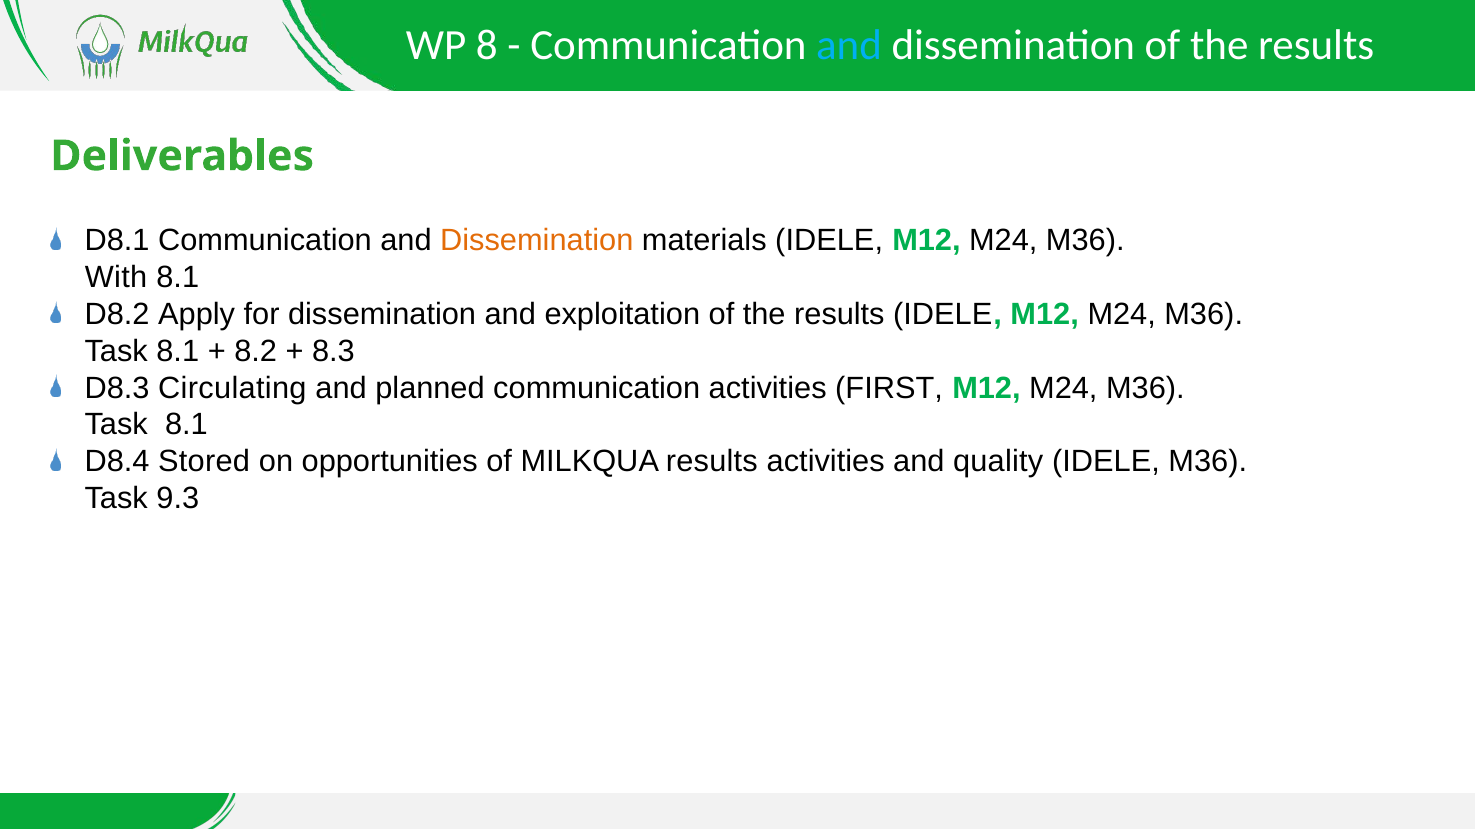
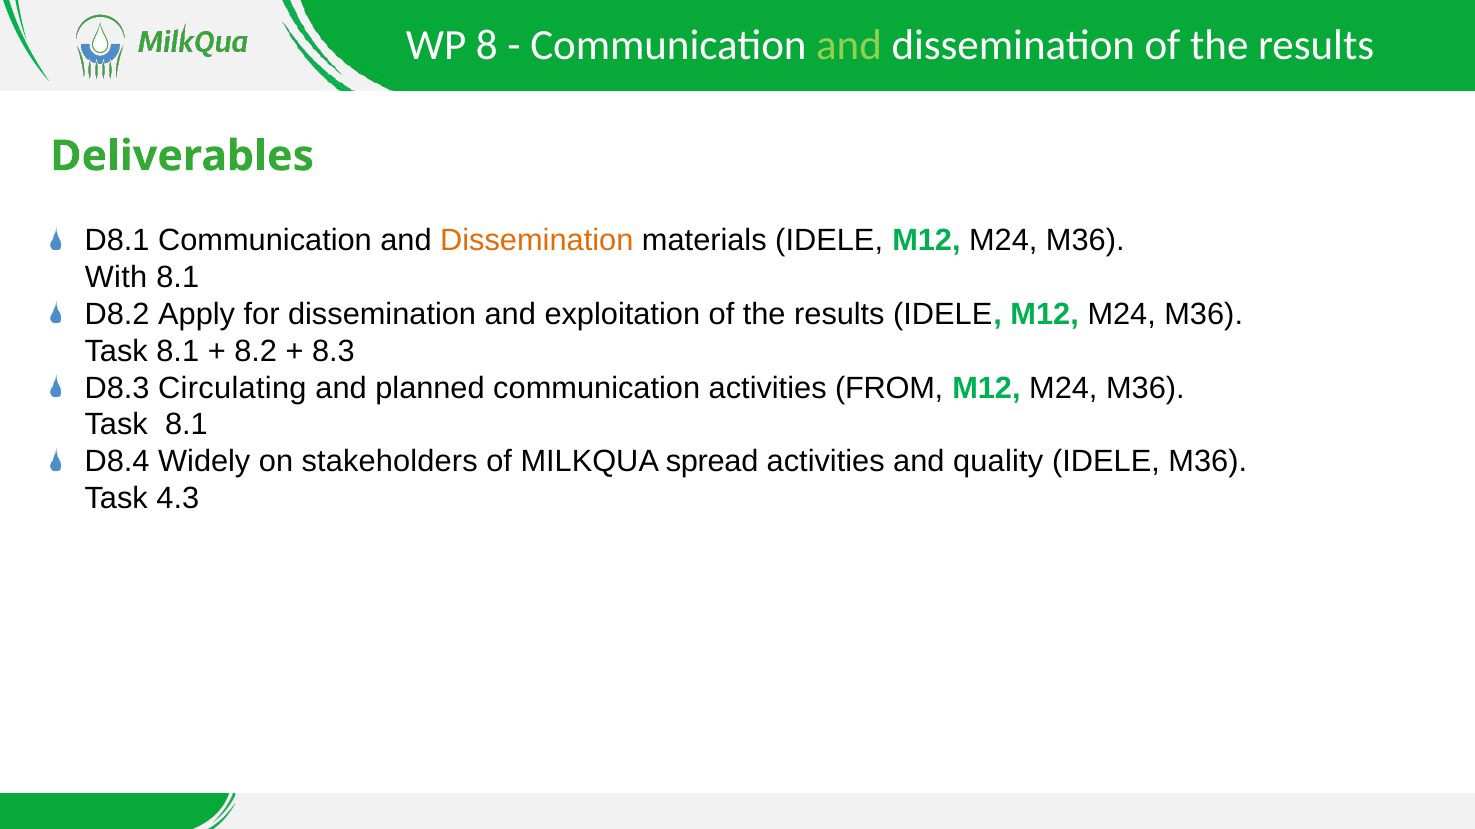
and at (849, 46) colour: light blue -> light green
FIRST: FIRST -> FROM
Stored: Stored -> Widely
opportunities: opportunities -> stakeholders
MILKQUA results: results -> spread
9.3: 9.3 -> 4.3
